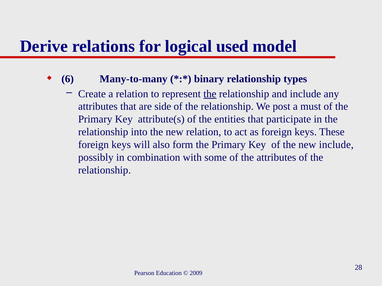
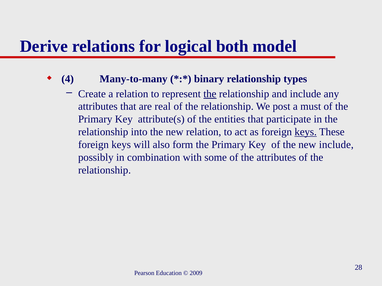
used: used -> both
6: 6 -> 4
side: side -> real
keys at (306, 132) underline: none -> present
